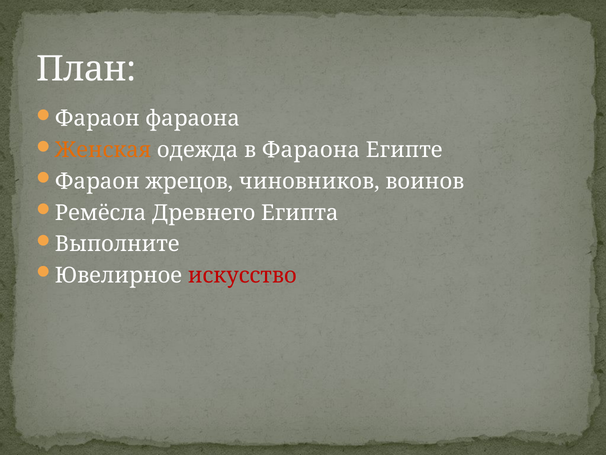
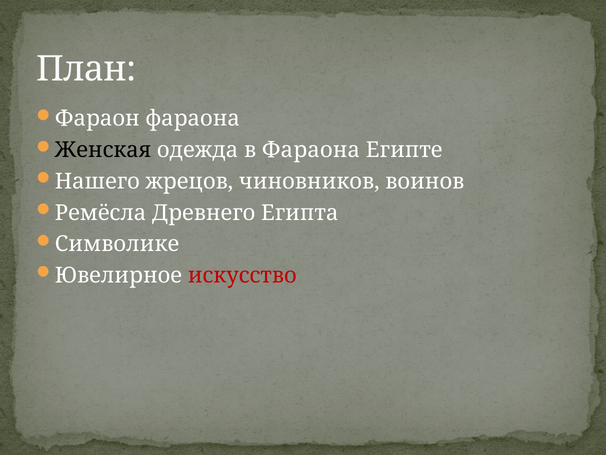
Женская colour: orange -> black
Фараон at (97, 181): Фараон -> Нашего
Выполните: Выполните -> Символике
